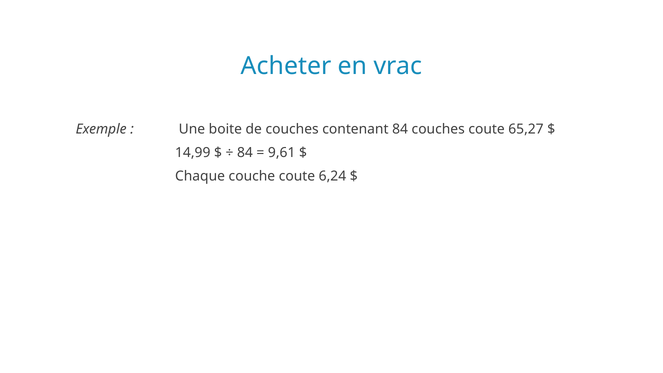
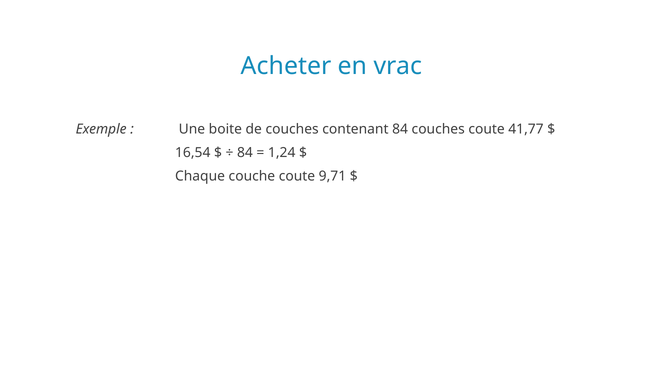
65,27: 65,27 -> 41,77
14,99: 14,99 -> 16,54
9,61: 9,61 -> 1,24
6,24: 6,24 -> 9,71
